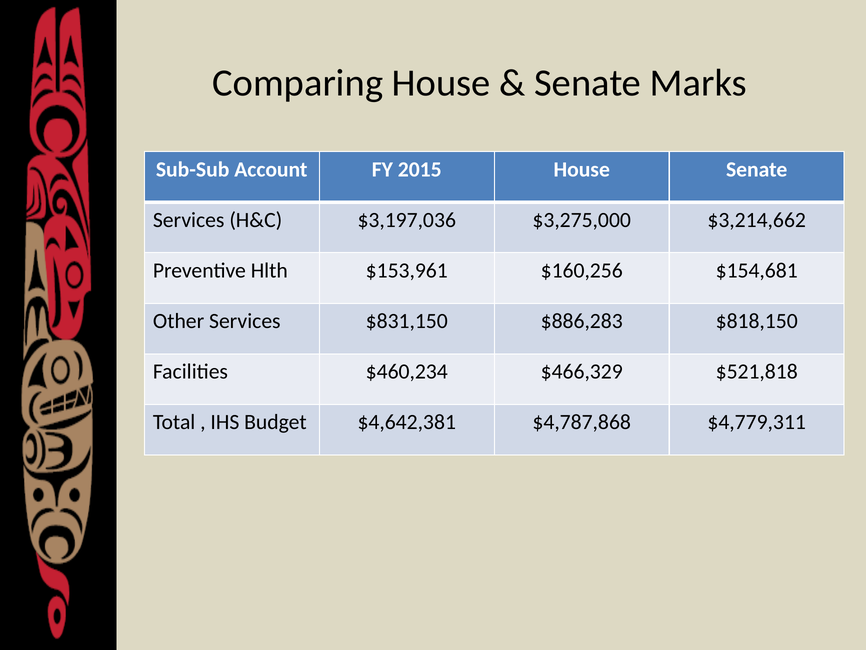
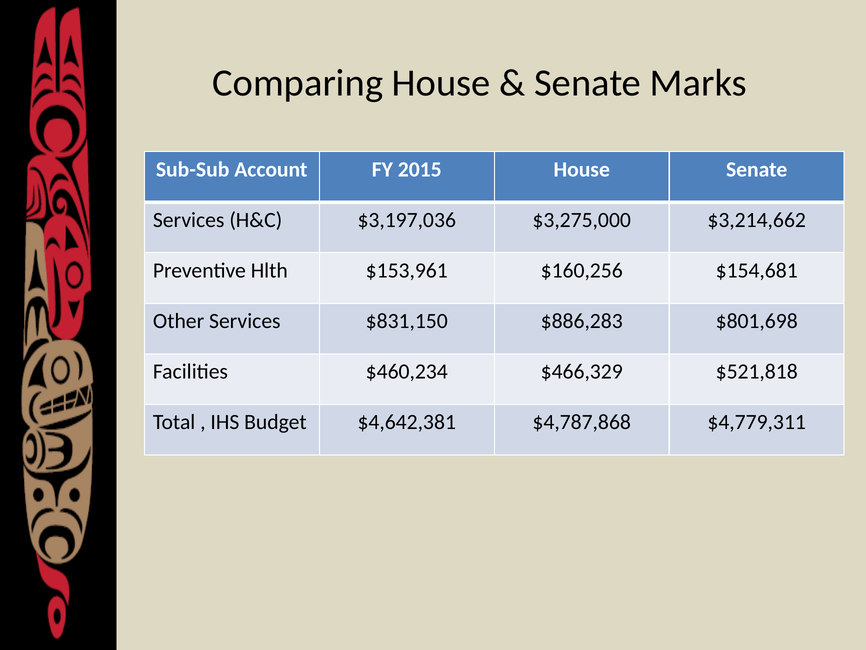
$818,150: $818,150 -> $801,698
